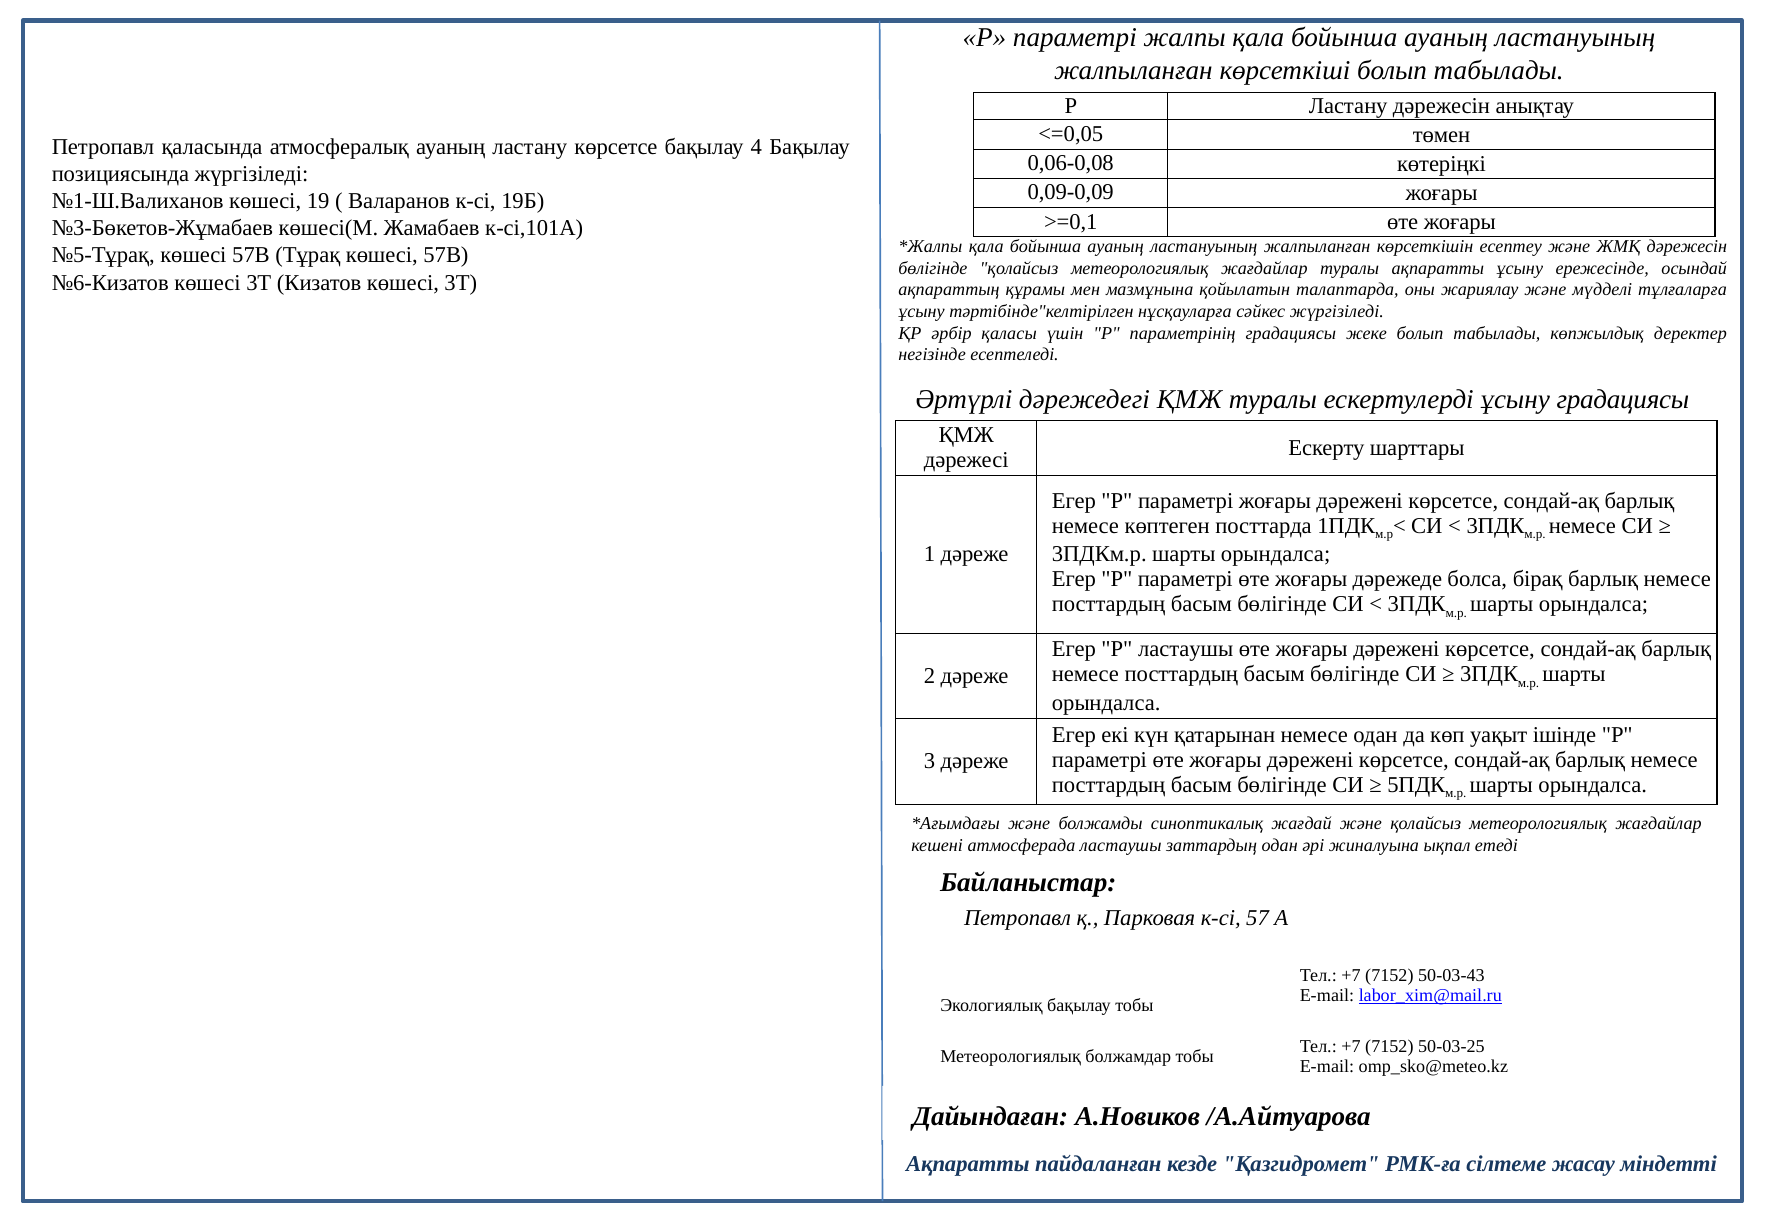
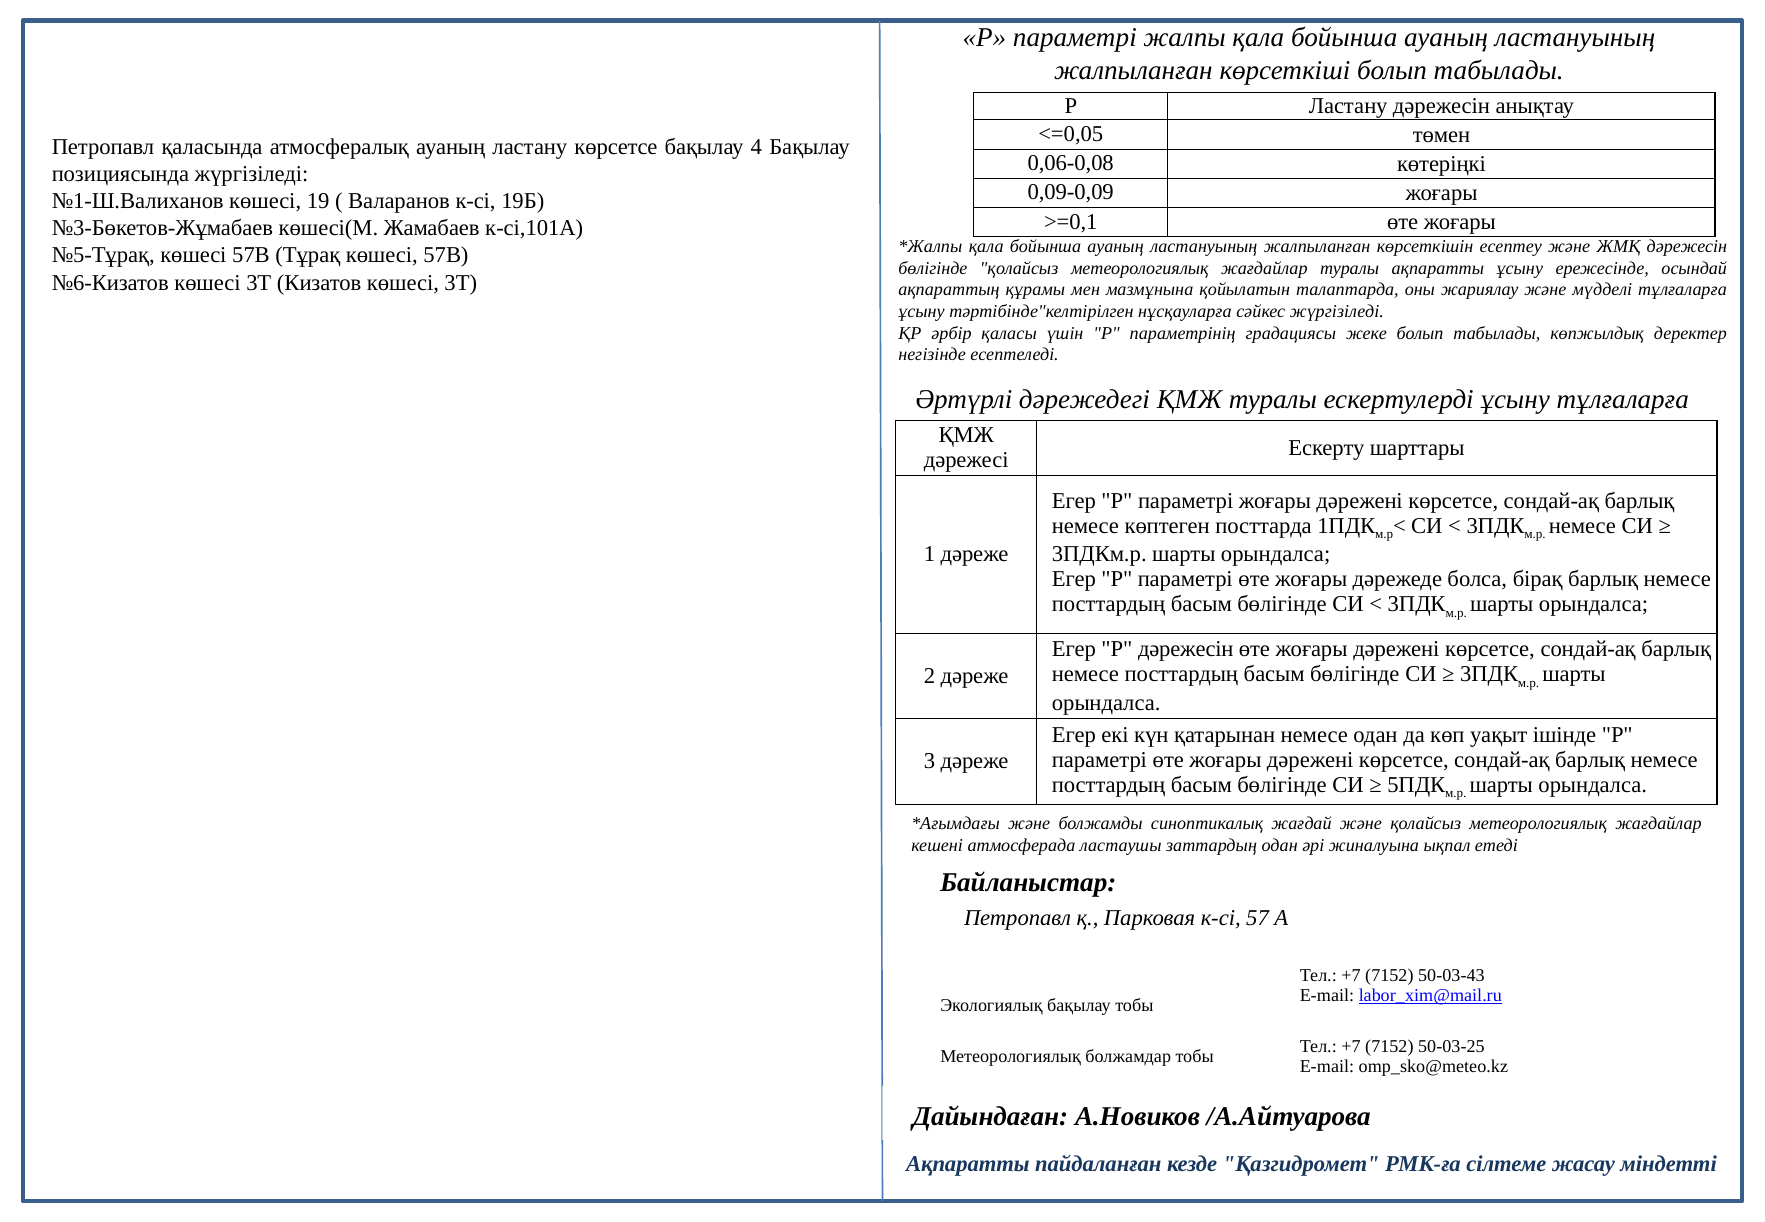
ұсыну градациясы: градациясы -> тұлғаларға
Р ластаушы: ластаушы -> дәрежесін
